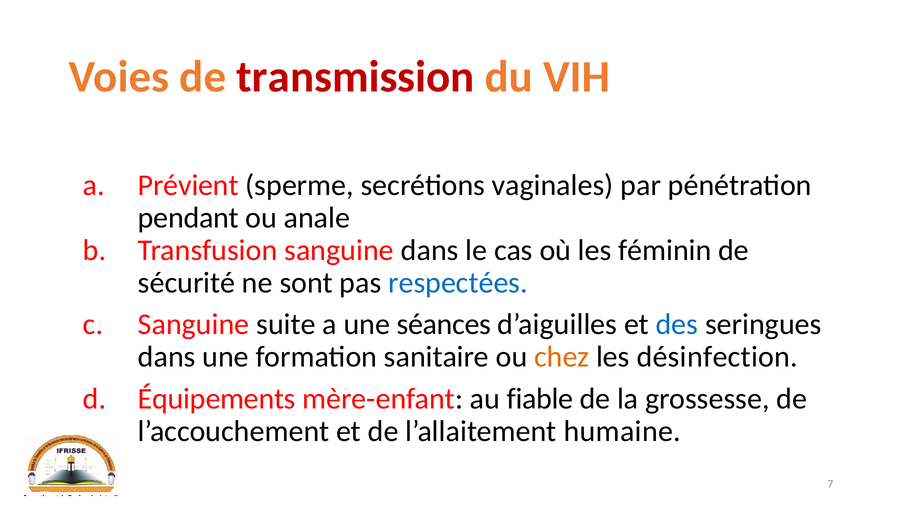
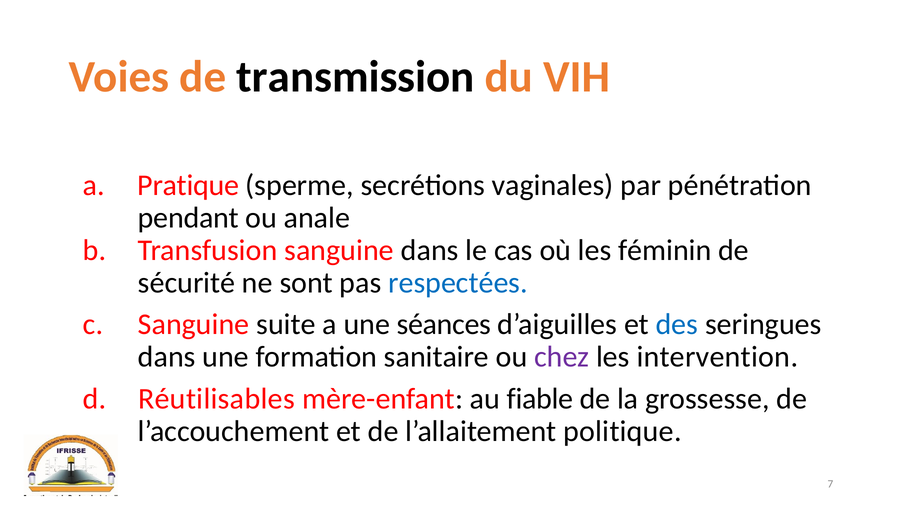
transmission colour: red -> black
Prévient: Prévient -> Pratique
chez colour: orange -> purple
désinfection: désinfection -> intervention
Équipements: Équipements -> Réutilisables
humaine: humaine -> politique
